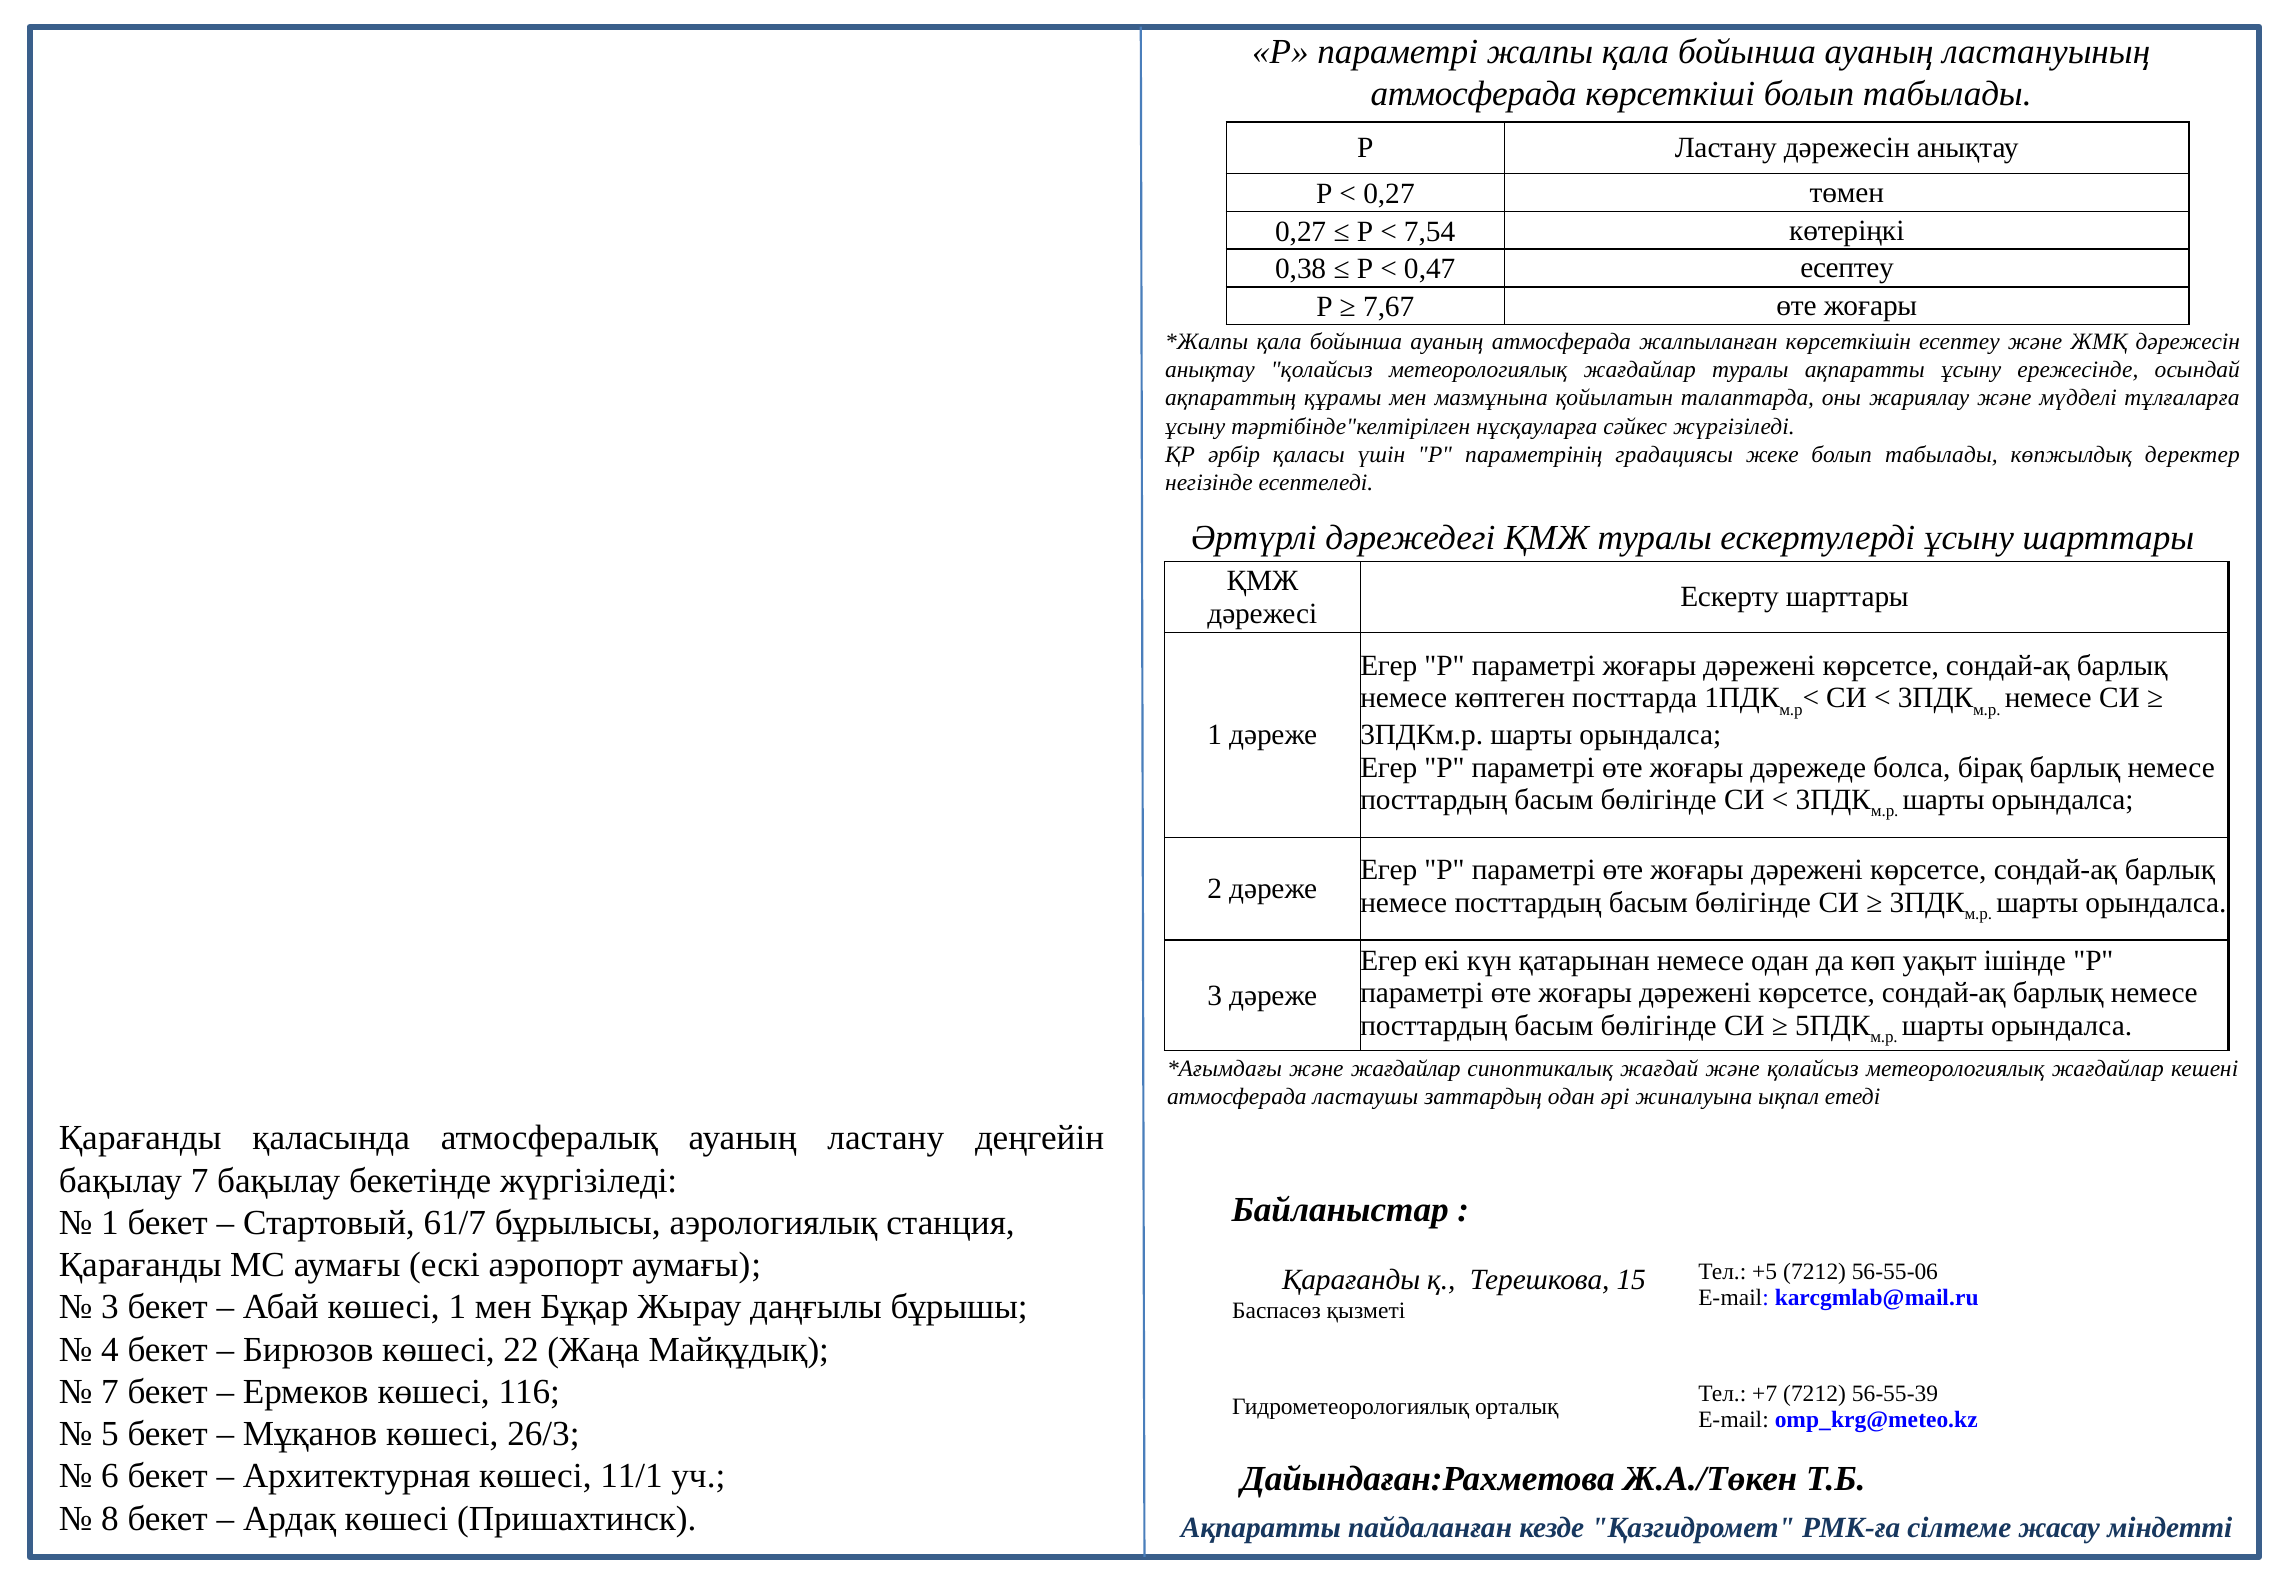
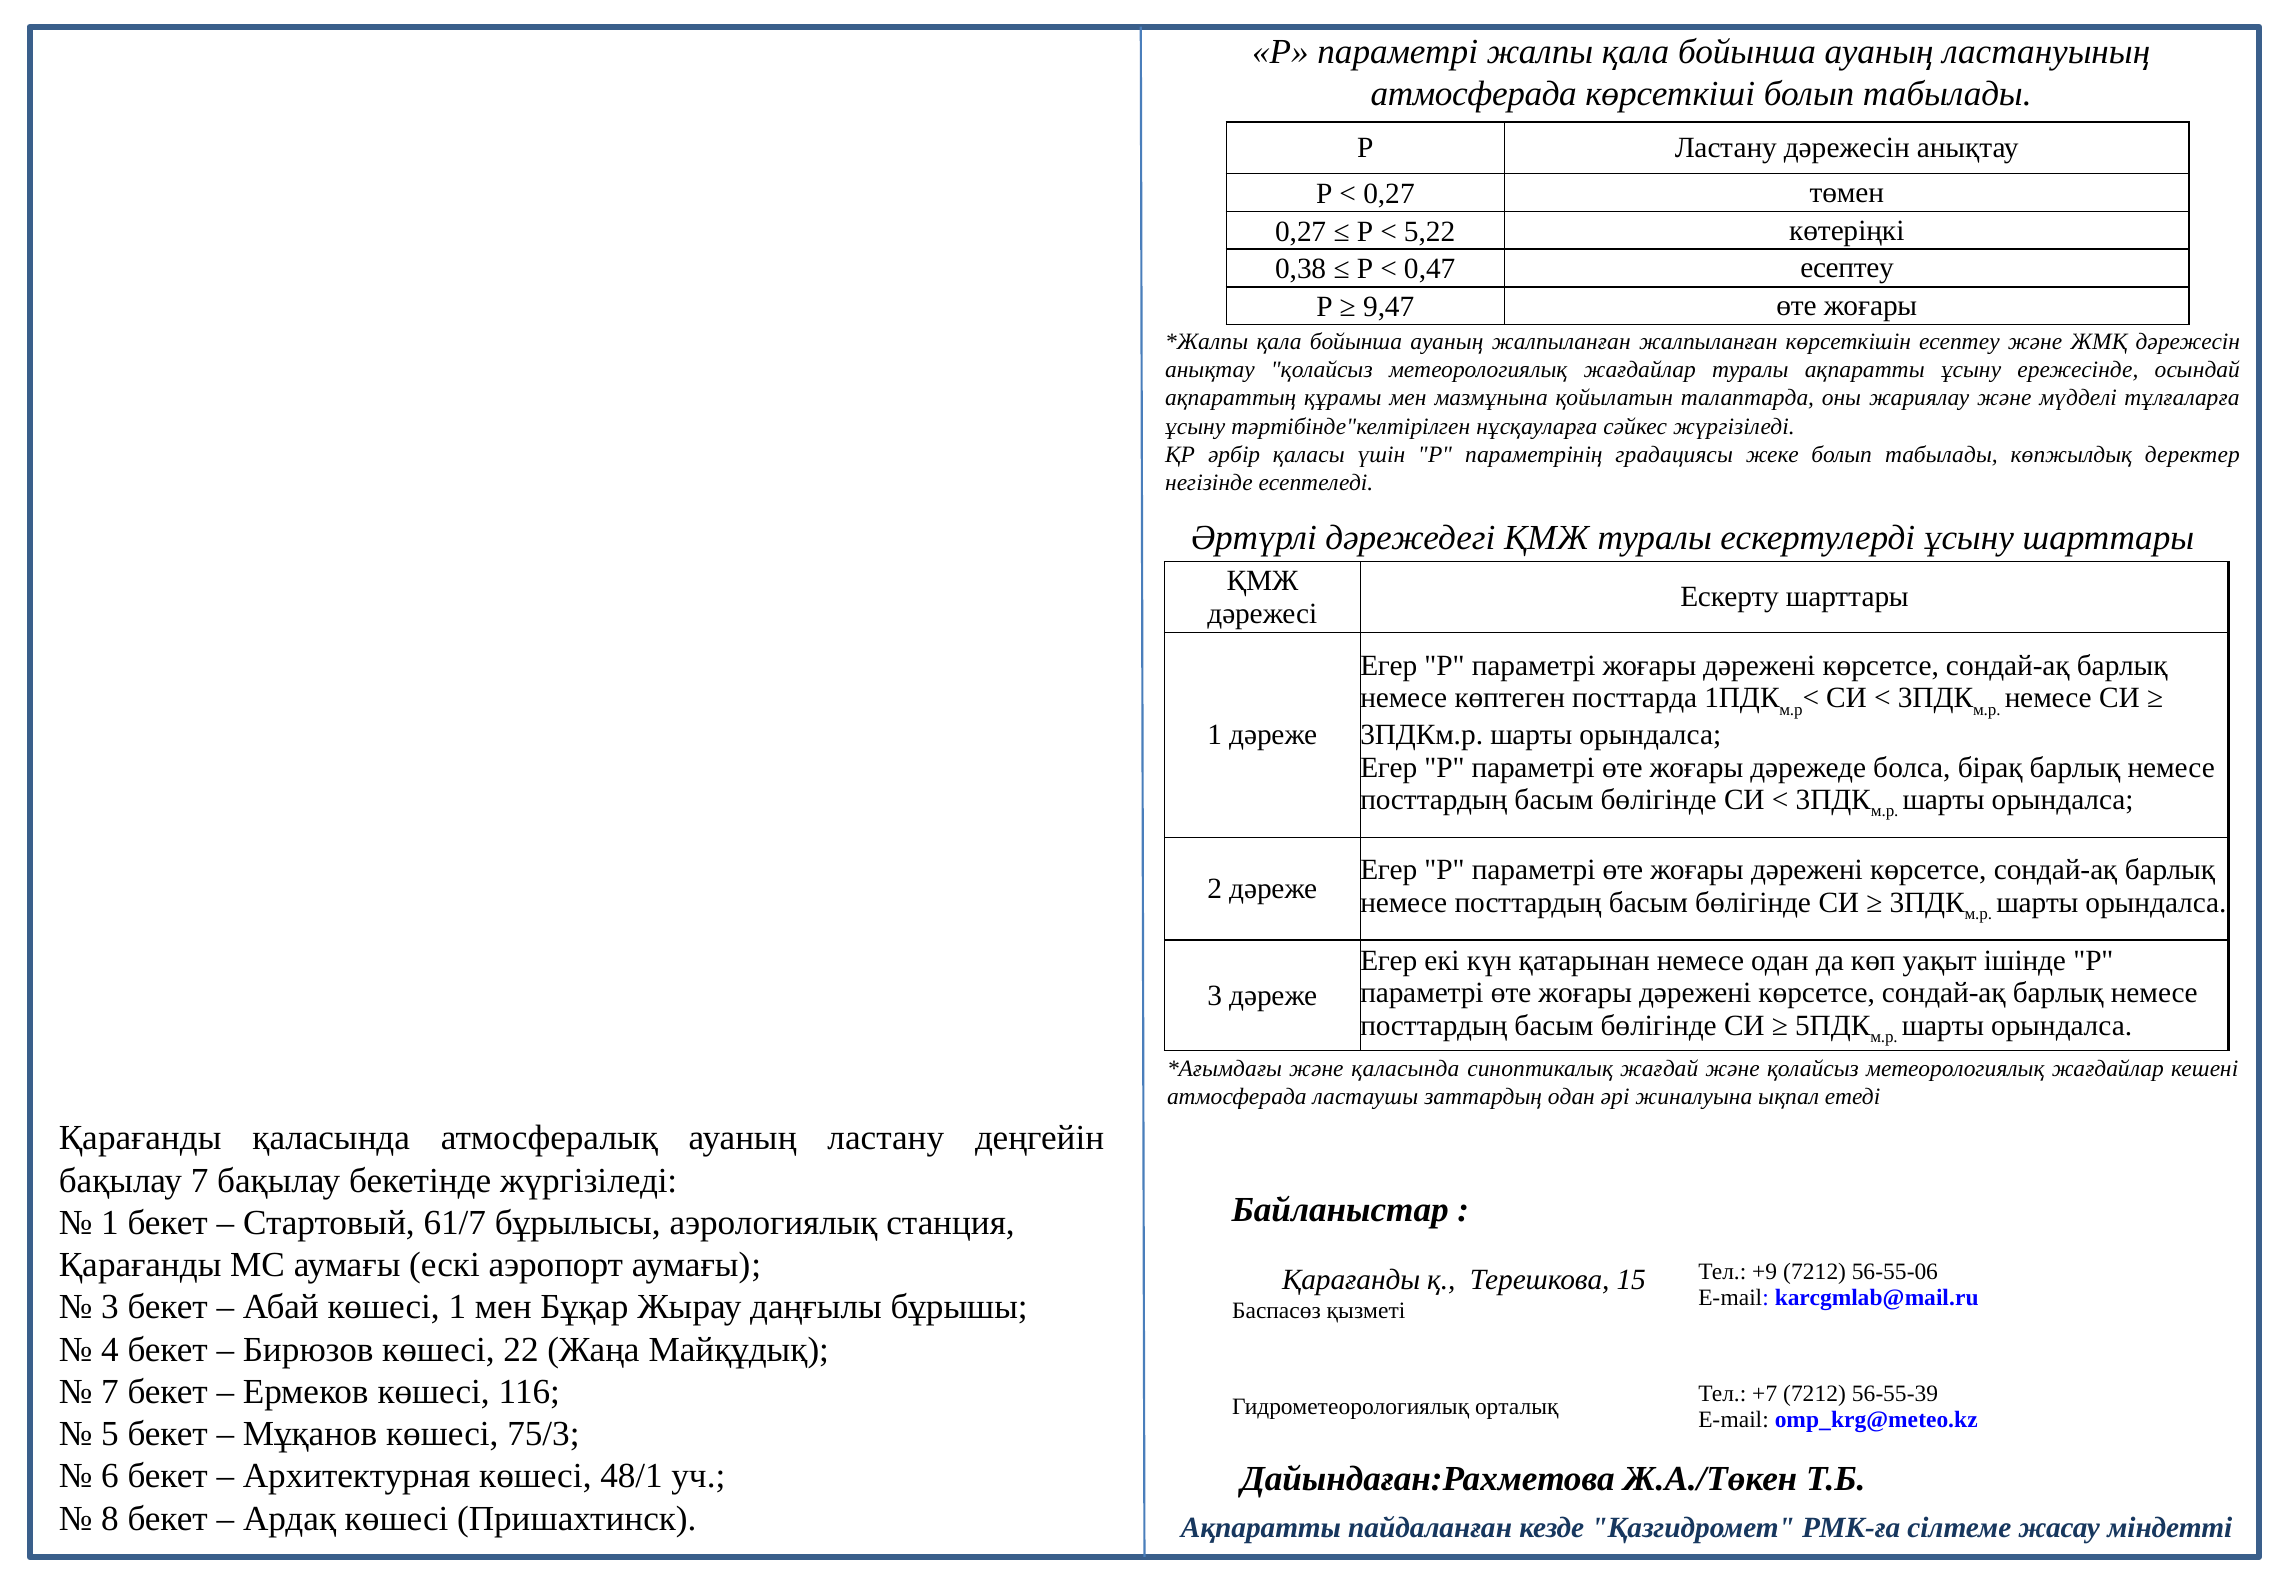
7,54: 7,54 -> 5,22
7,67: 7,67 -> 9,47
ауаның атмосферада: атмосферада -> жалпыланған
және жағдайлар: жағдайлар -> қаласында
+5: +5 -> +9
26/3: 26/3 -> 75/3
11/1: 11/1 -> 48/1
